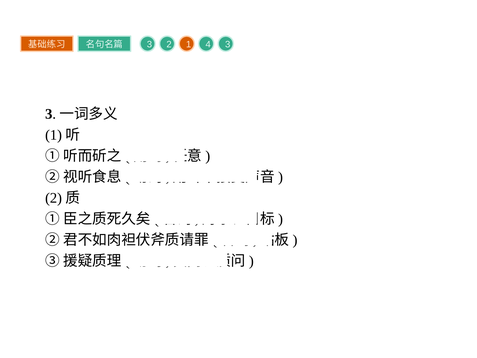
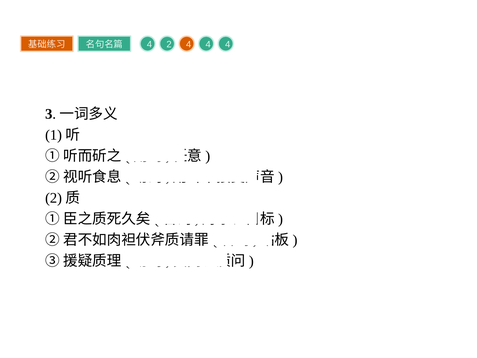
3 at (149, 44): 3 -> 4
2 1: 1 -> 4
3 at (228, 44): 3 -> 4
